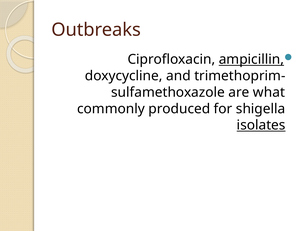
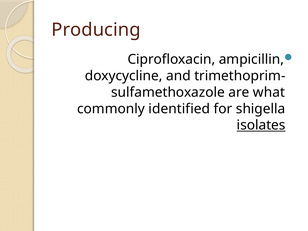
Outbreaks: Outbreaks -> Producing
ampicillin underline: present -> none
produced: produced -> identified
